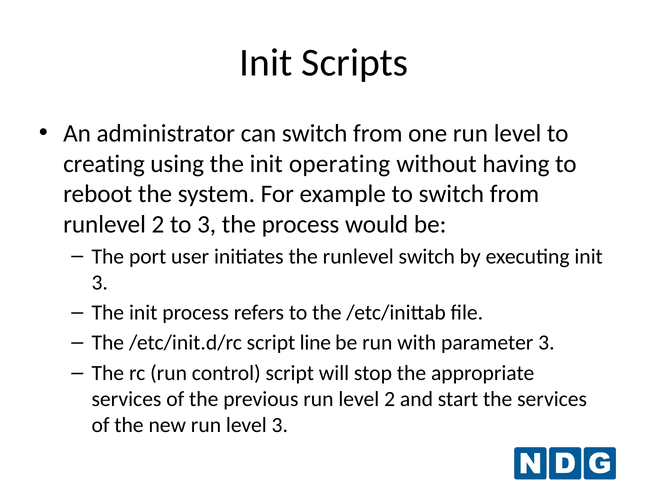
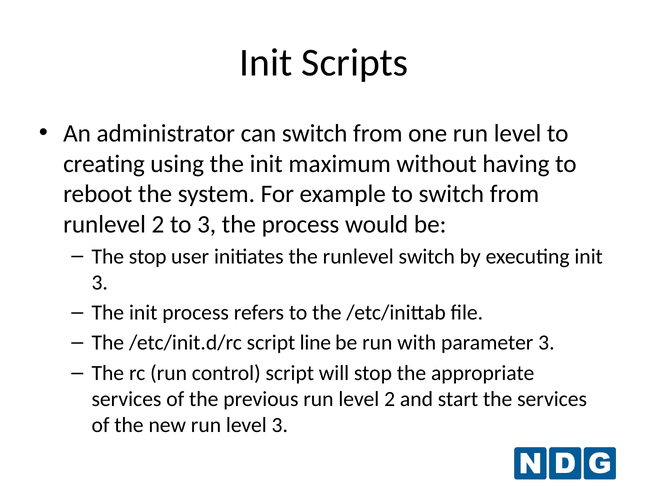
operating: operating -> maximum
The port: port -> stop
